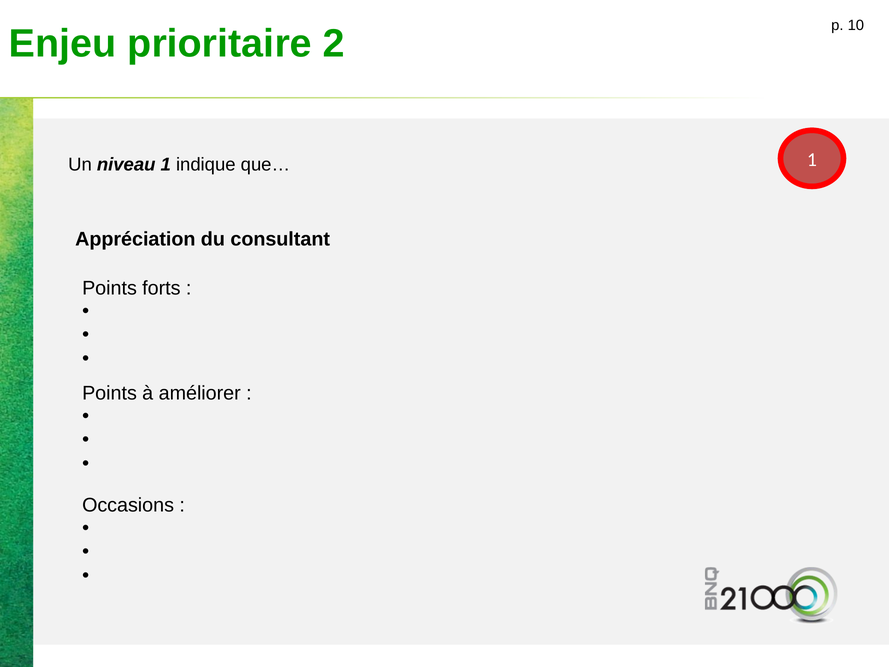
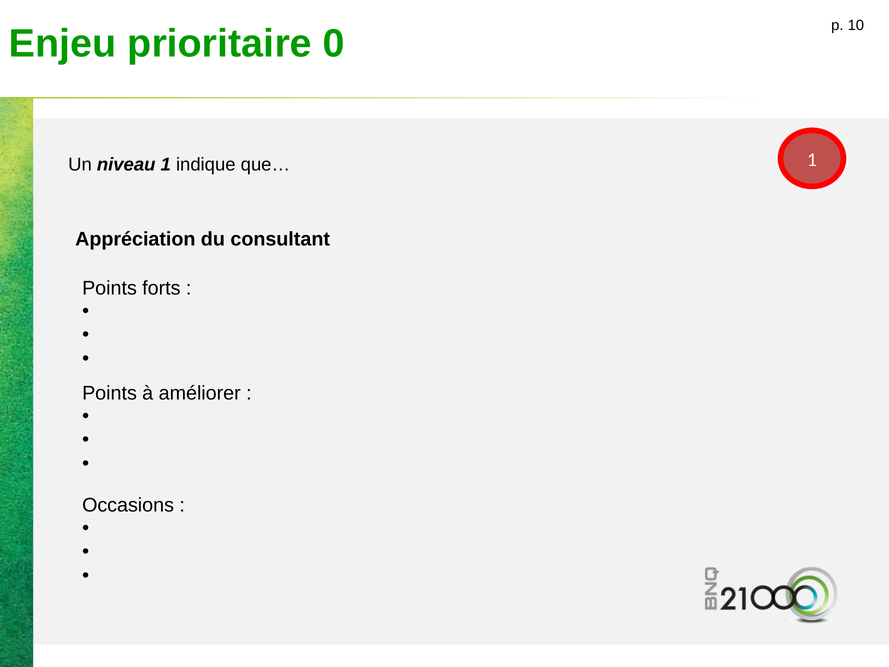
2: 2 -> 0
